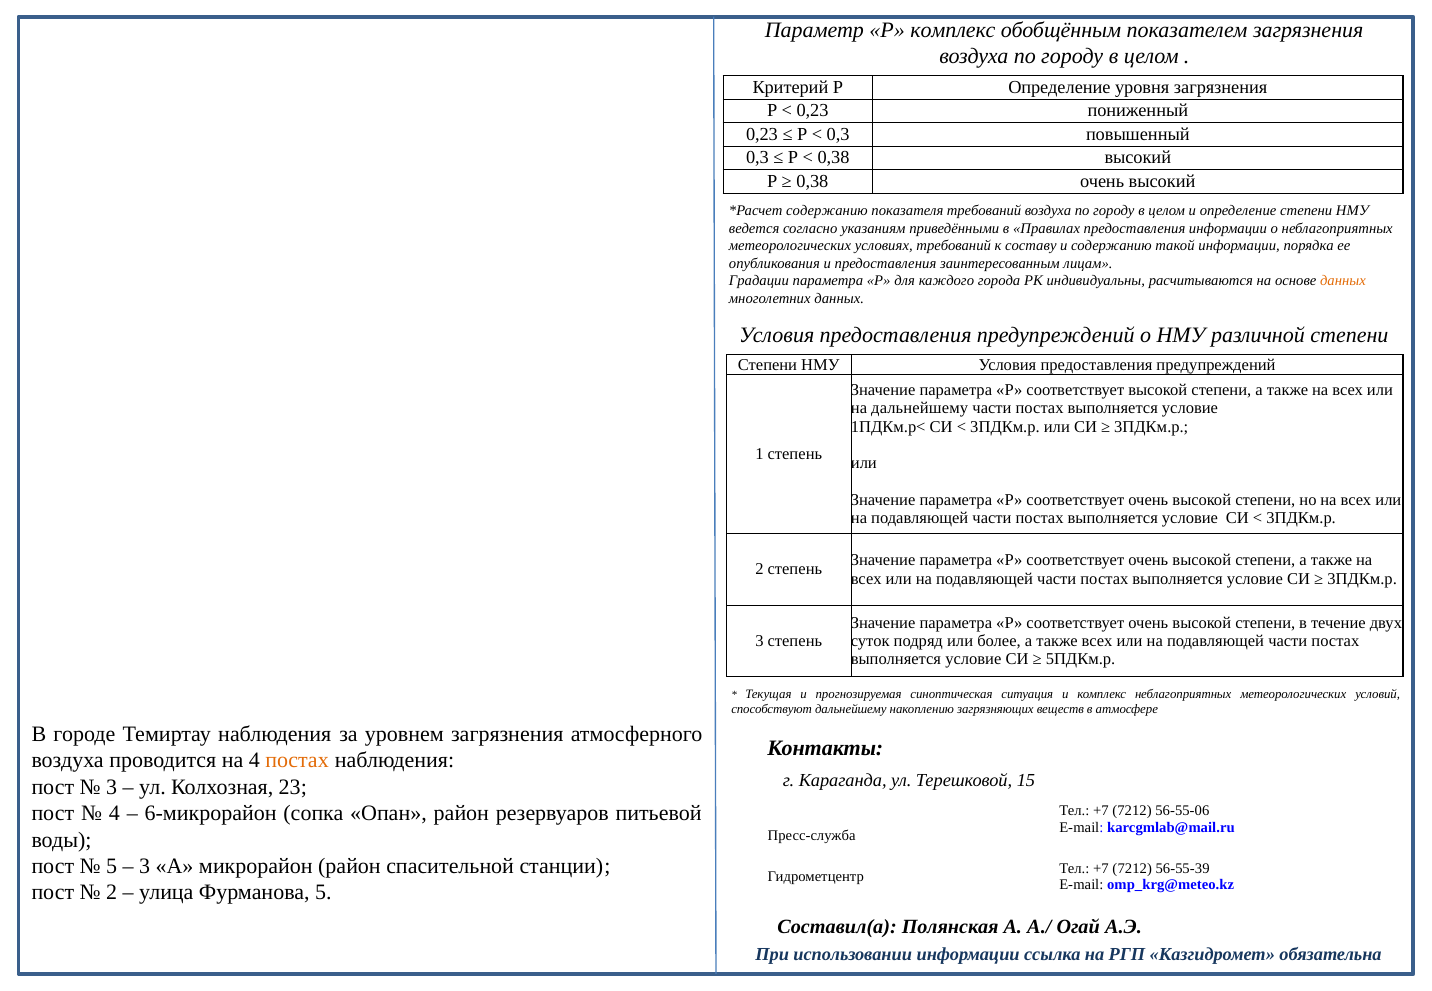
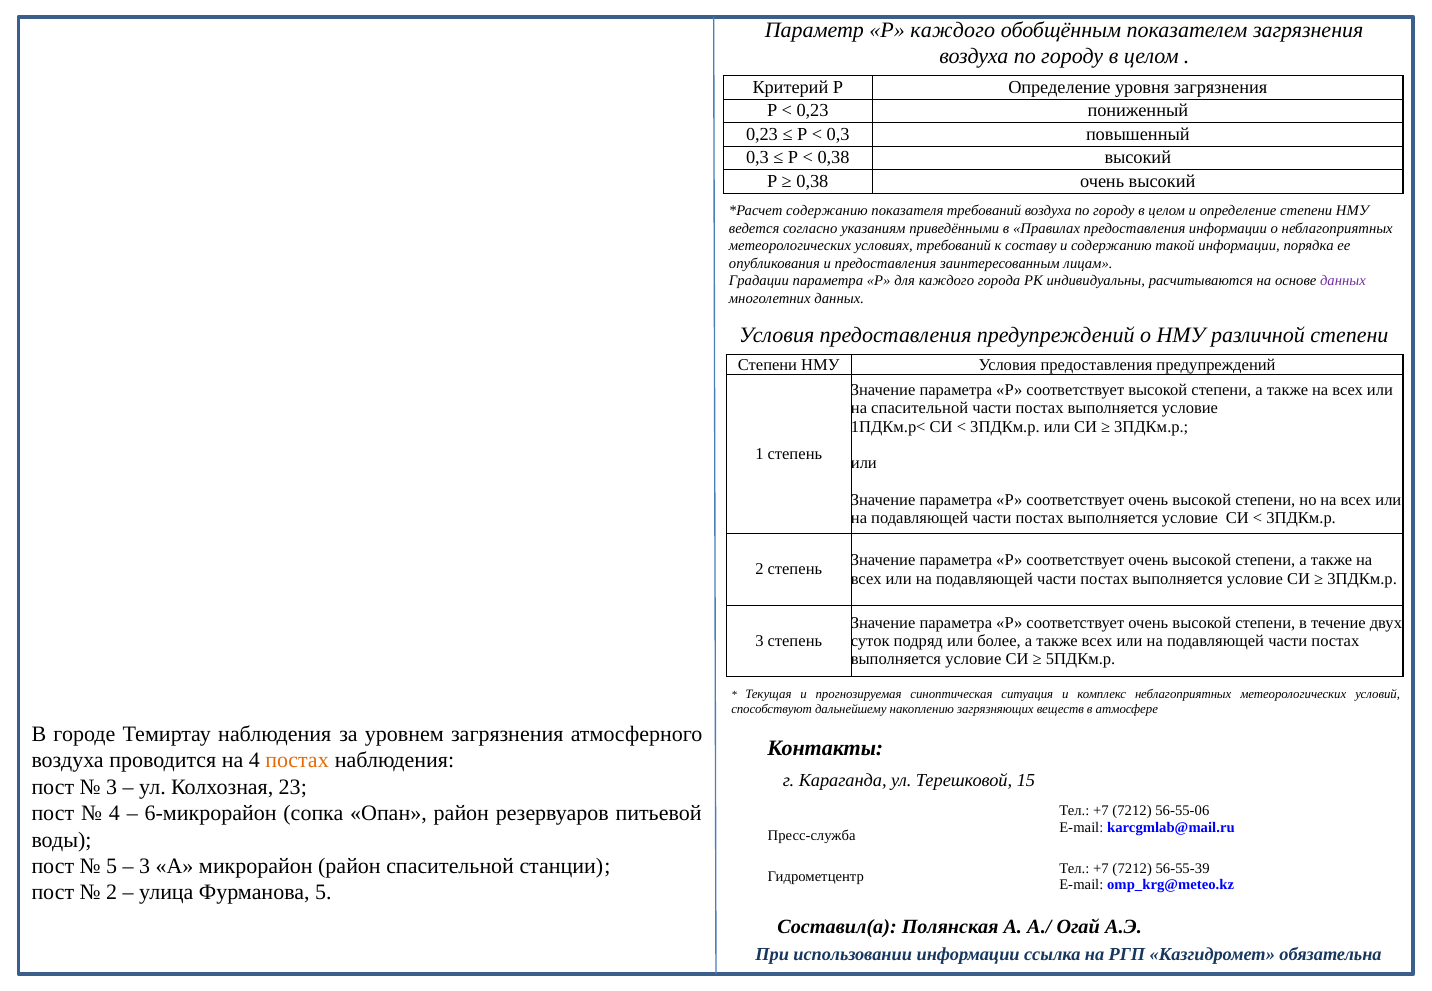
Р комплекс: комплекс -> каждого
данных at (1343, 281) colour: orange -> purple
на дальнейшему: дальнейшему -> спасительной
